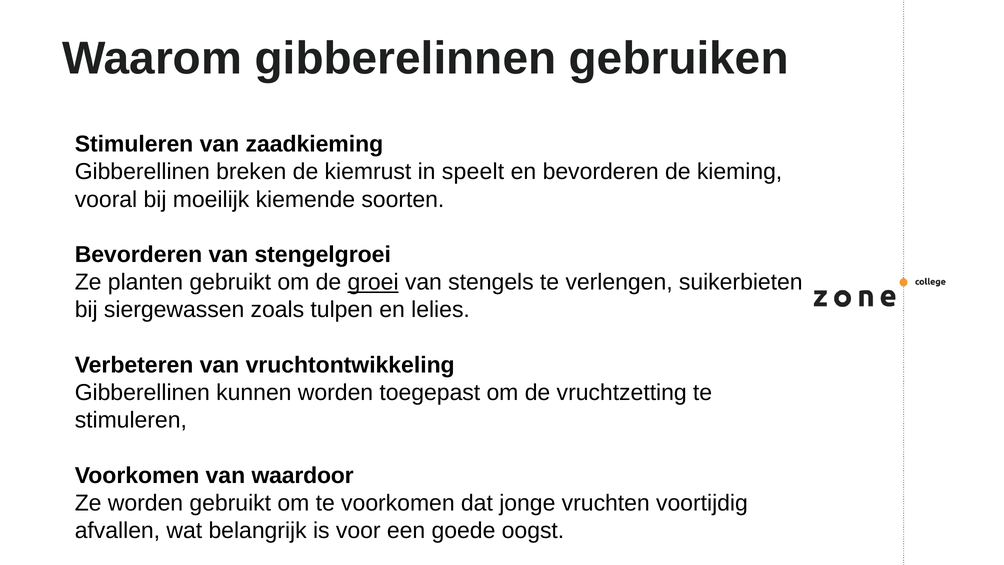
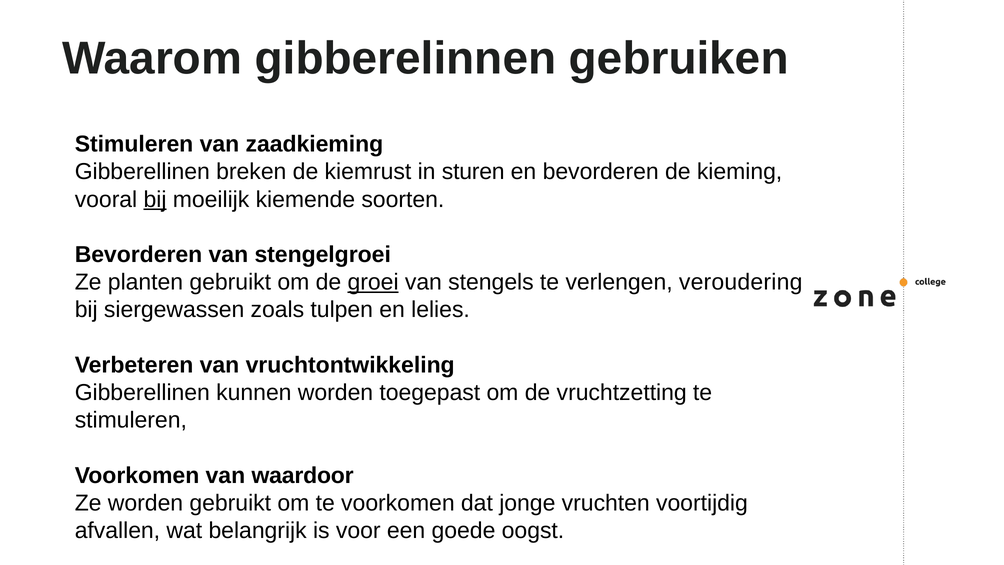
speelt: speelt -> sturen
bij at (155, 199) underline: none -> present
suikerbieten: suikerbieten -> veroudering
